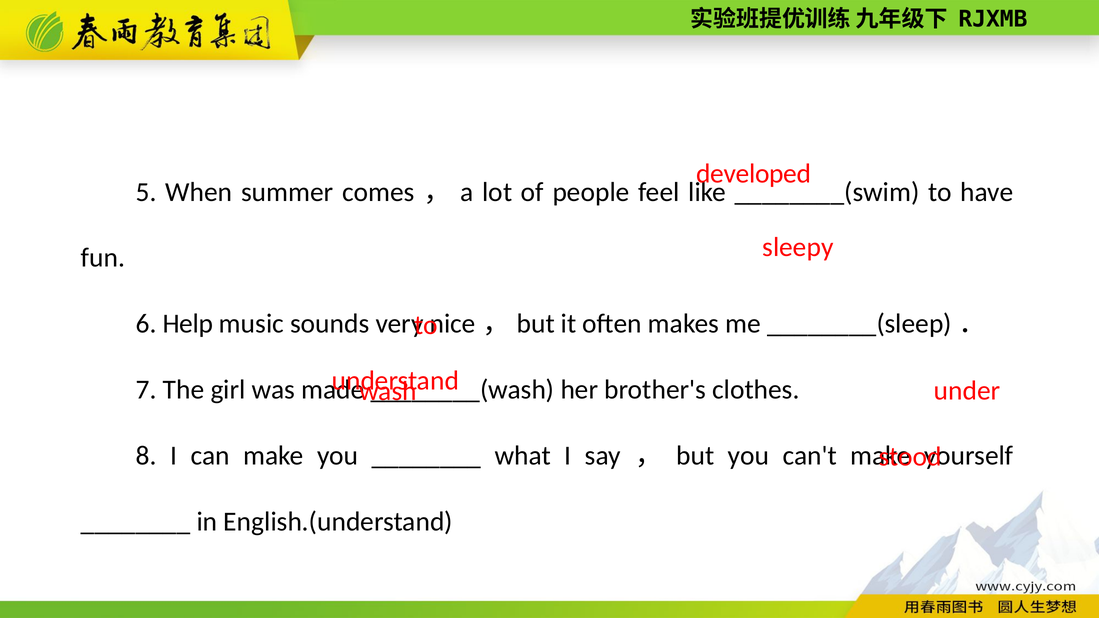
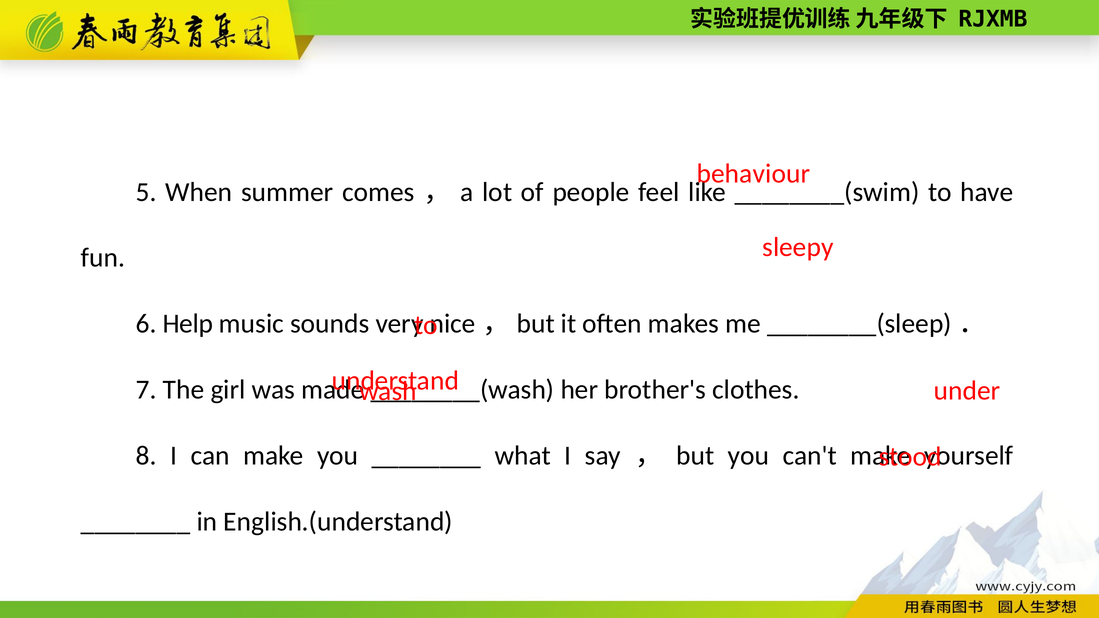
developed: developed -> behaviour
